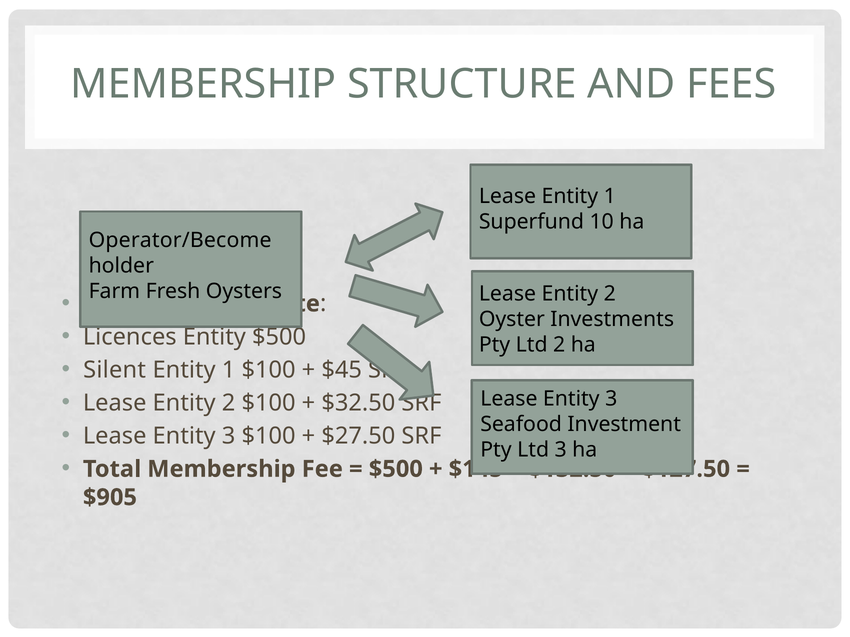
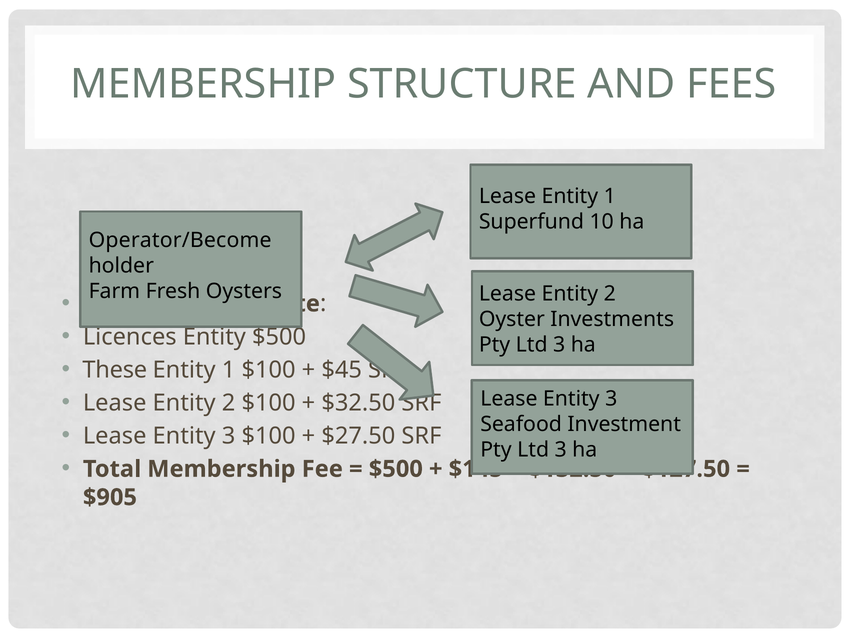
2 at (559, 345): 2 -> 3
Silent: Silent -> These
